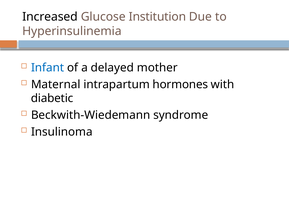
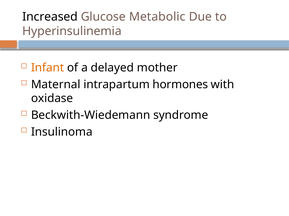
Institution: Institution -> Metabolic
Infant colour: blue -> orange
diabetic: diabetic -> oxidase
